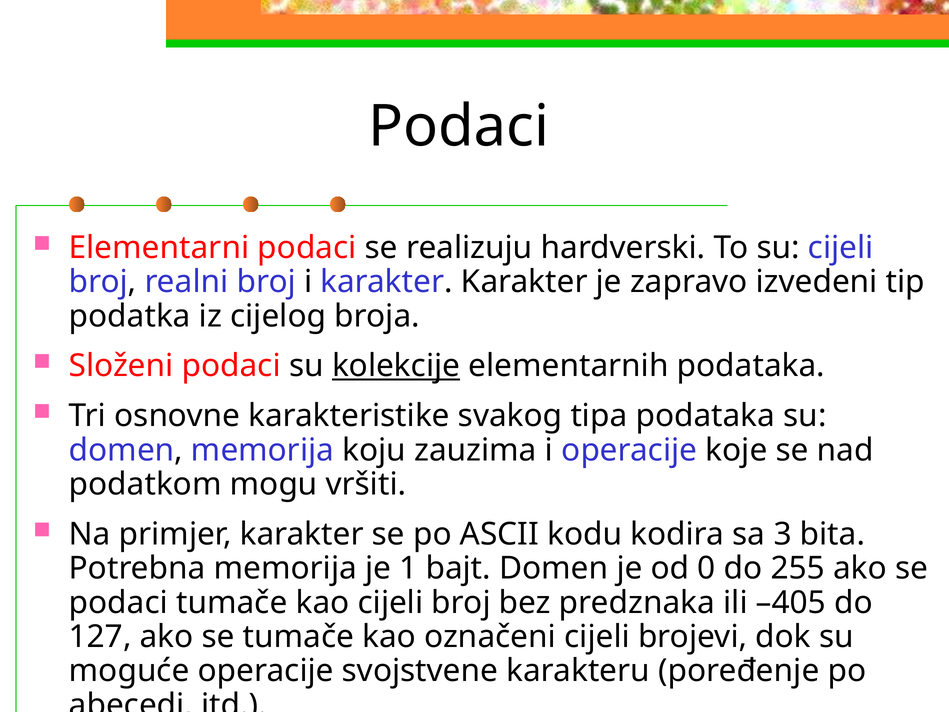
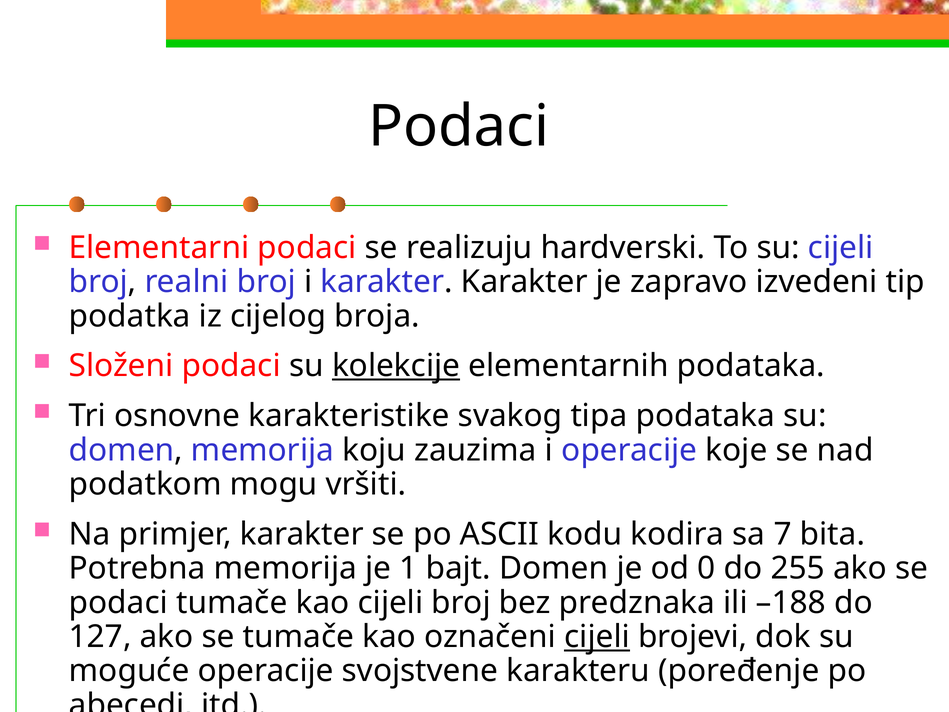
3: 3 -> 7
–405: –405 -> –188
cijeli at (597, 637) underline: none -> present
